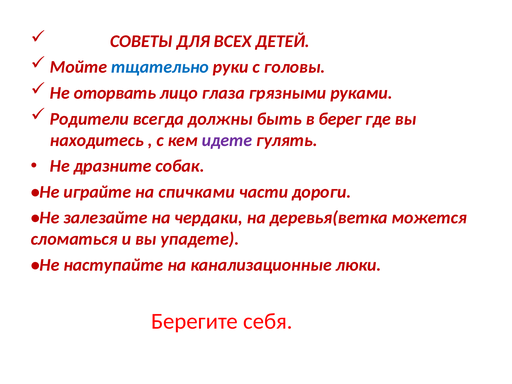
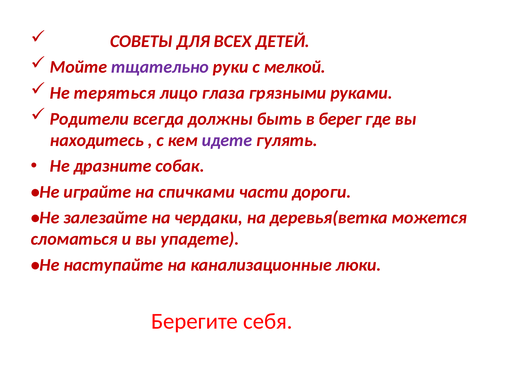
тщательно colour: blue -> purple
головы: головы -> мелкой
оторвать: оторвать -> теряться
